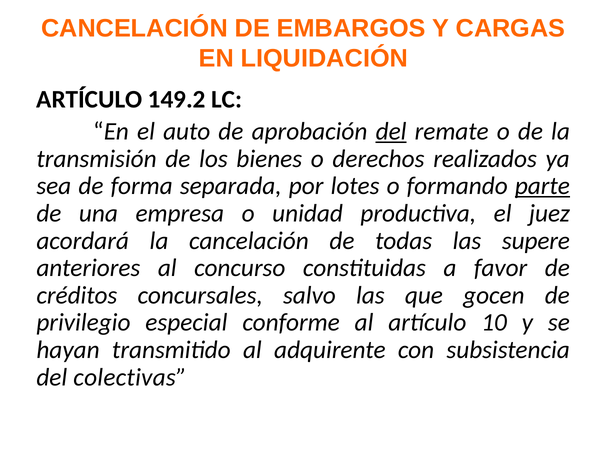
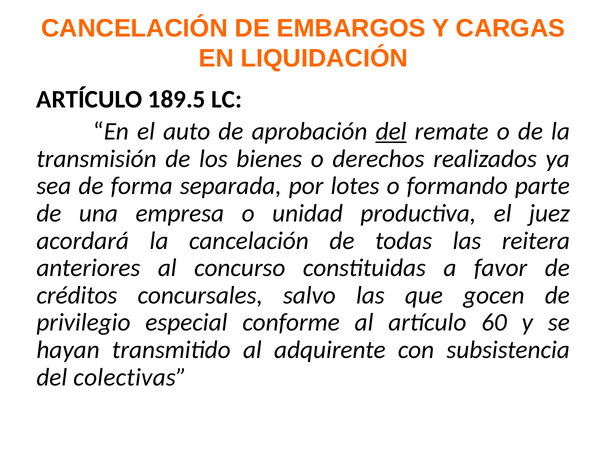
149.2: 149.2 -> 189.5
parte underline: present -> none
supere: supere -> reitera
10: 10 -> 60
